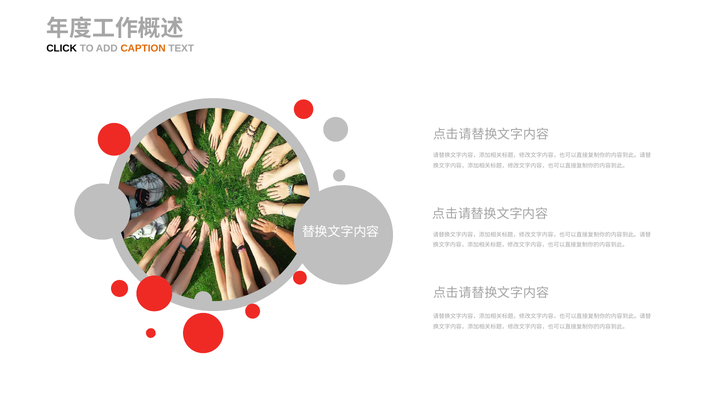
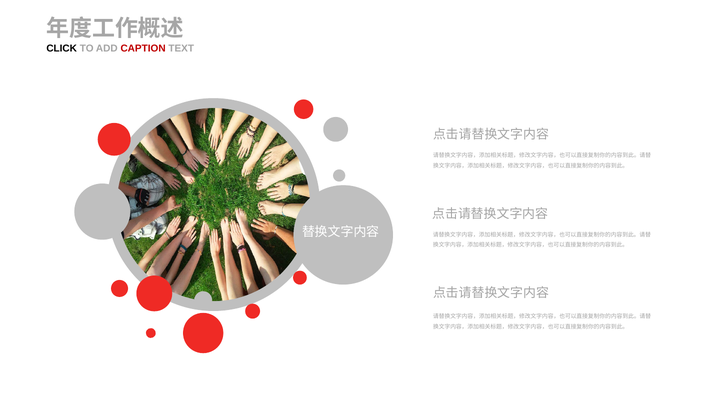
CAPTION colour: orange -> red
